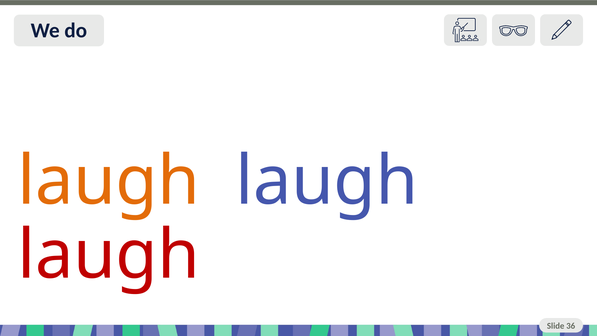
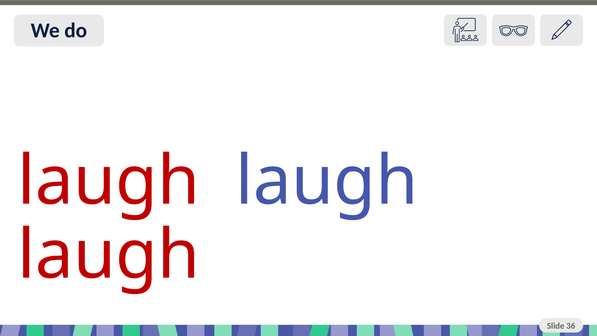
laugh at (109, 181) colour: orange -> red
